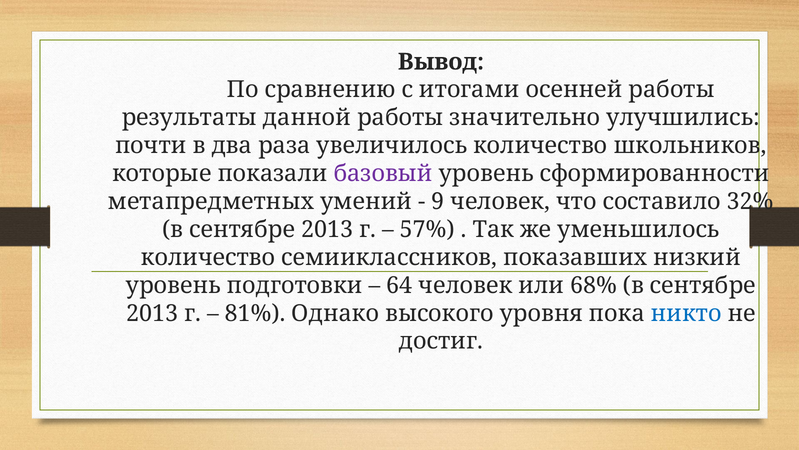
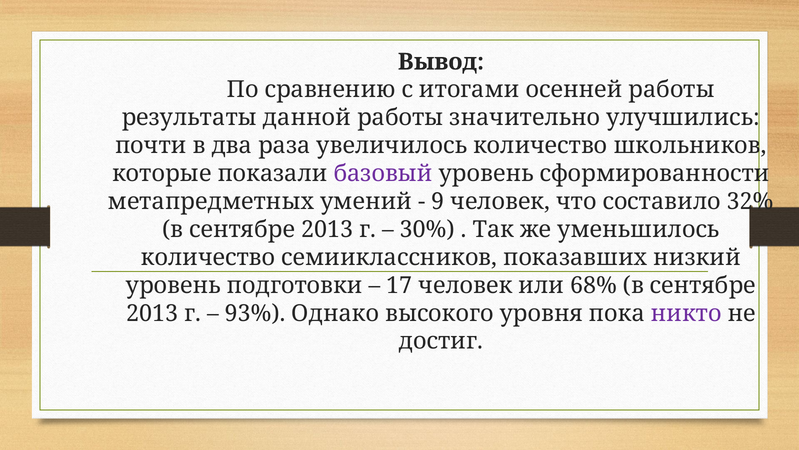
57%: 57% -> 30%
64: 64 -> 17
81%: 81% -> 93%
никто colour: blue -> purple
